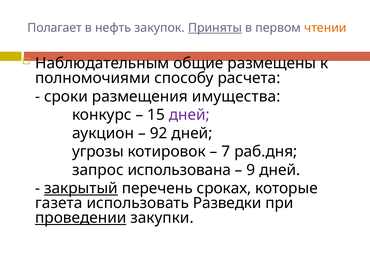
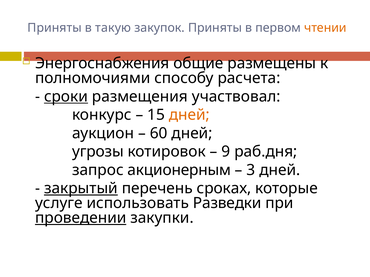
Полагает at (55, 28): Полагает -> Приняты
нефть: нефть -> такую
Приняты at (215, 28) underline: present -> none
Наблюдательным: Наблюдательным -> Энергоснабжения
сроки underline: none -> present
имущества: имущества -> участвовал
дней at (189, 115) colour: purple -> orange
92: 92 -> 60
7: 7 -> 9
использована: использована -> акционерным
9: 9 -> 3
газета: газета -> услуге
